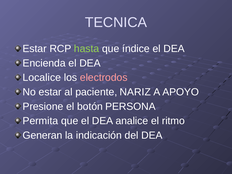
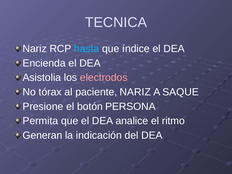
Estar at (35, 49): Estar -> Nariz
hasta colour: light green -> light blue
Localice: Localice -> Asistolia
No estar: estar -> tórax
APOYO: APOYO -> SAQUE
